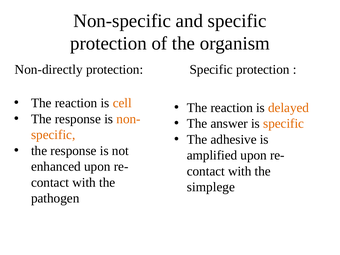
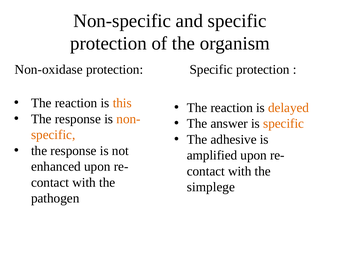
Non-directly: Non-directly -> Non-oxidase
cell: cell -> this
